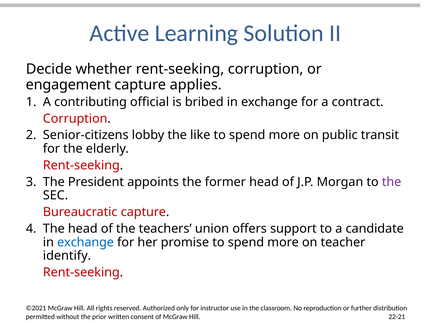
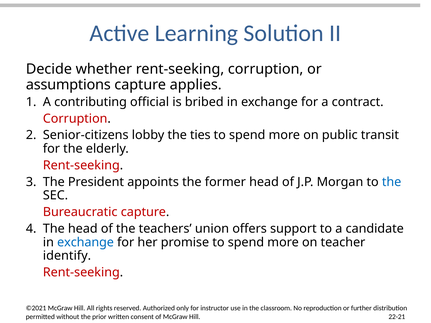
engagement: engagement -> assumptions
like: like -> ties
the at (392, 182) colour: purple -> blue
